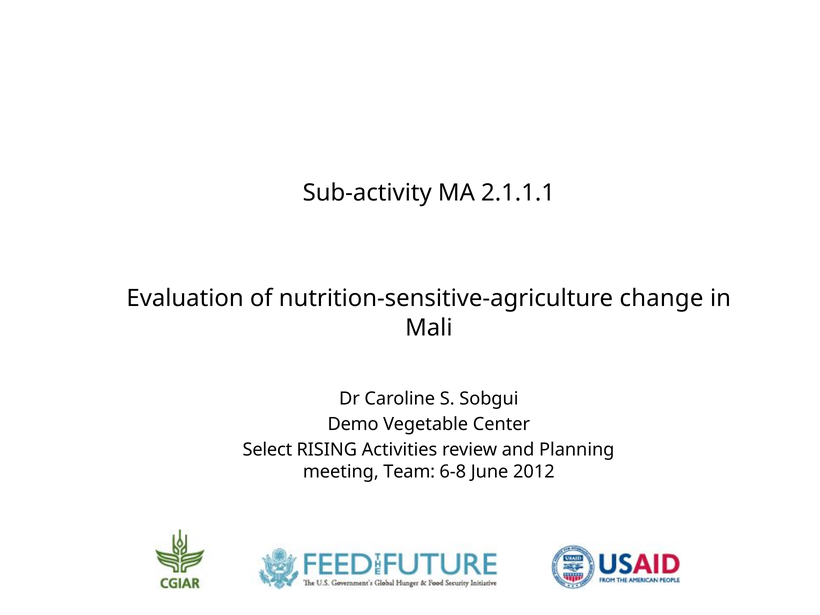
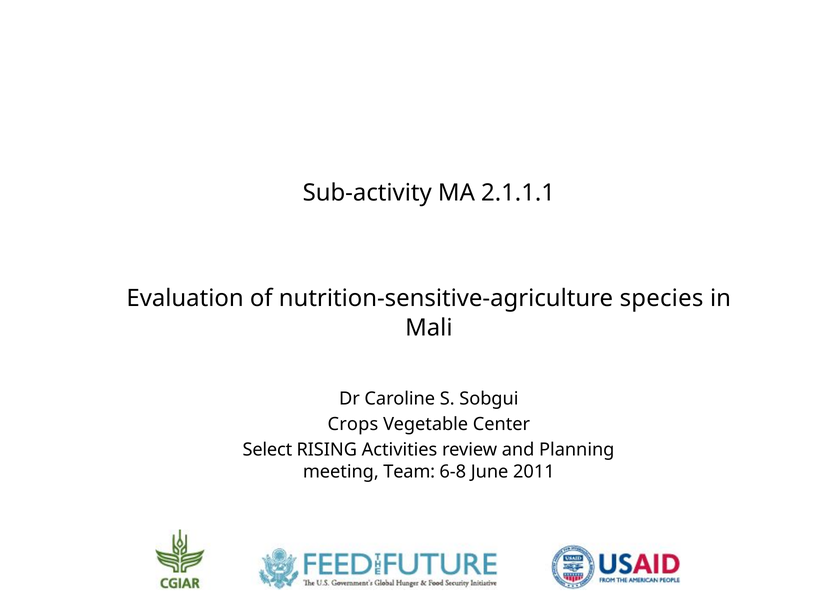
change: change -> species
Demo: Demo -> Crops
2012: 2012 -> 2011
